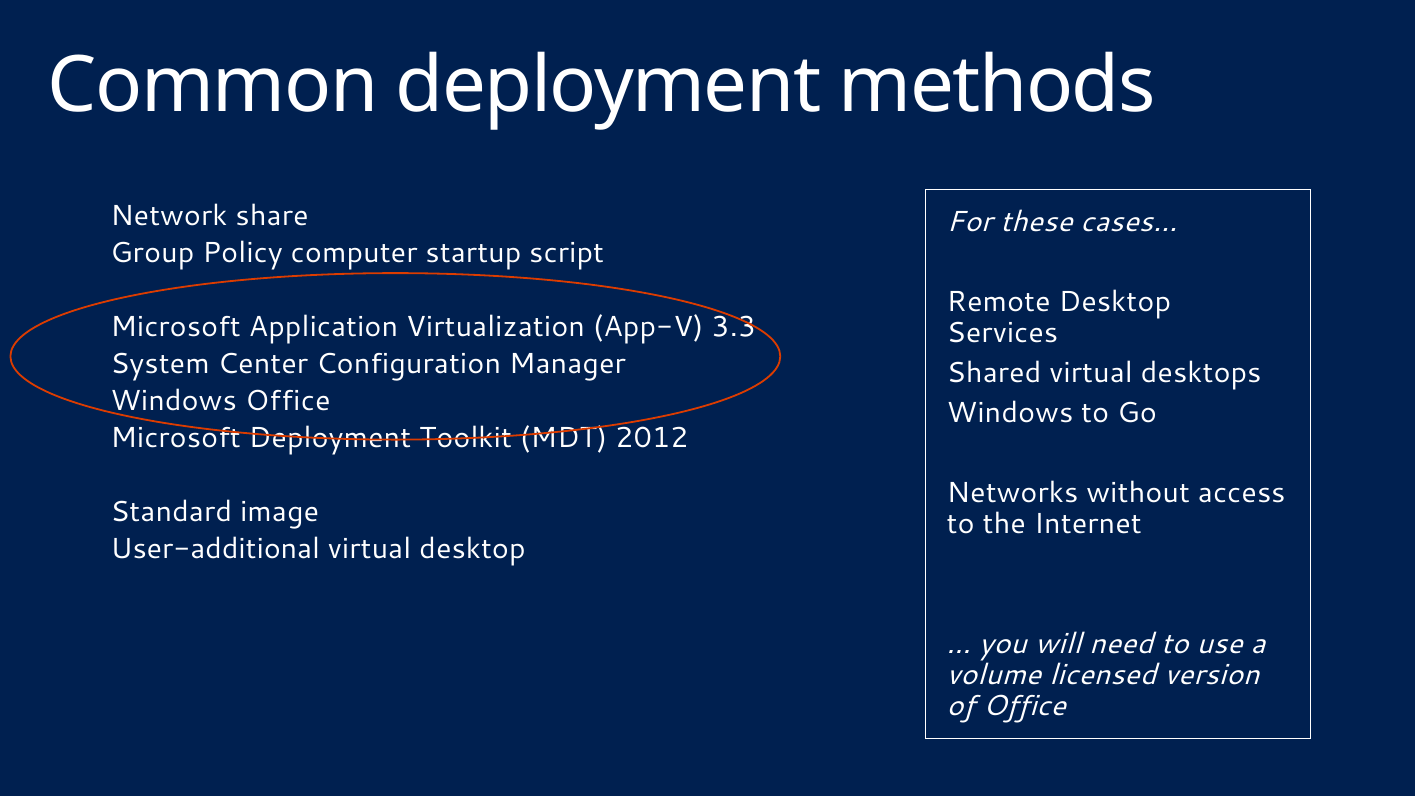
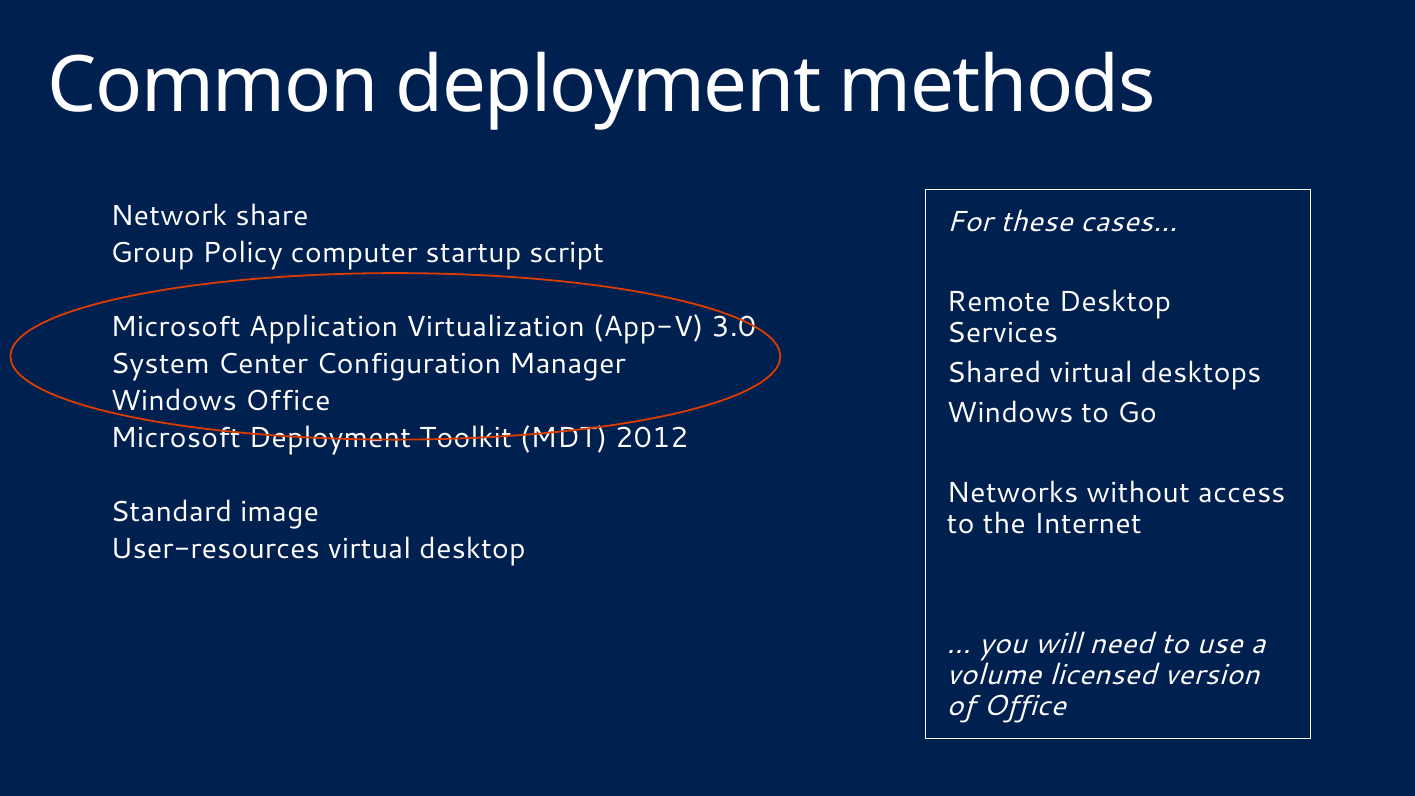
3.3: 3.3 -> 3.0
User-additional: User-additional -> User-resources
